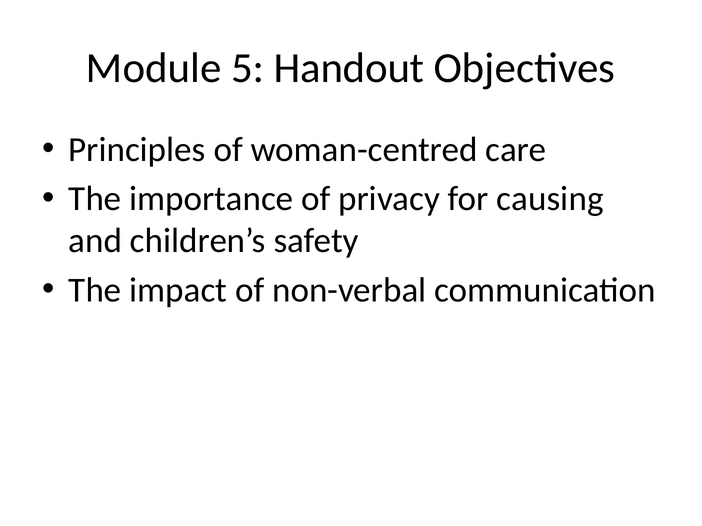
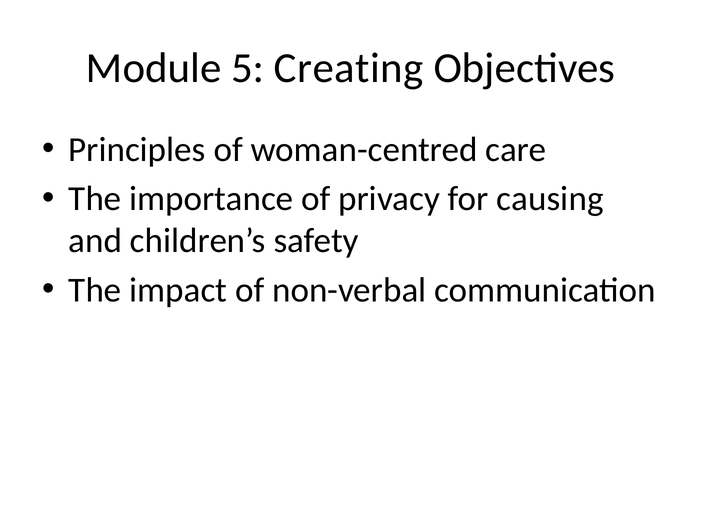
Handout: Handout -> Creating
